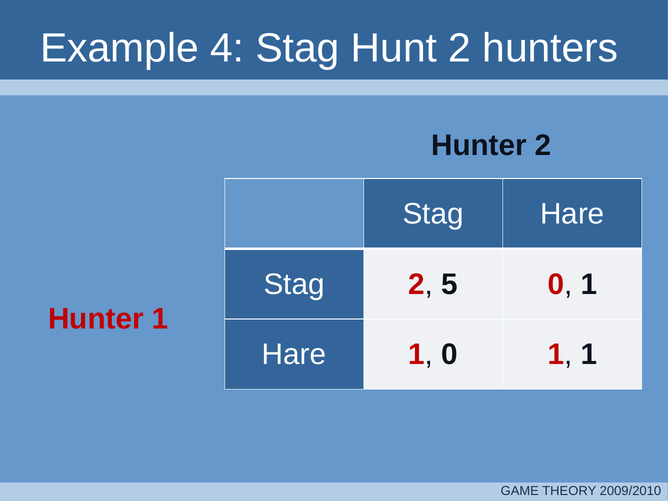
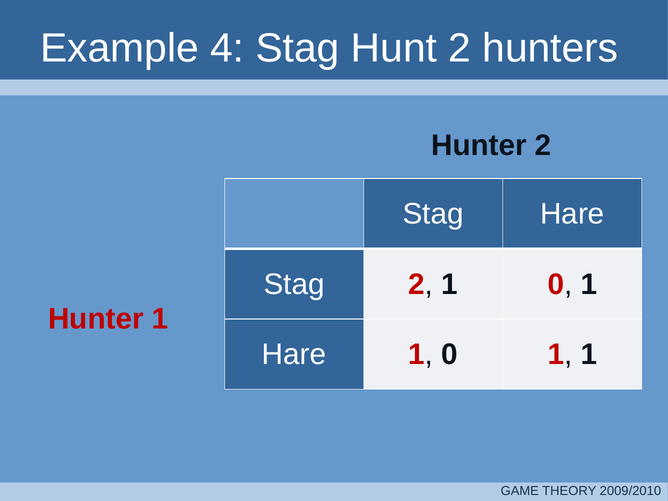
2 5: 5 -> 1
